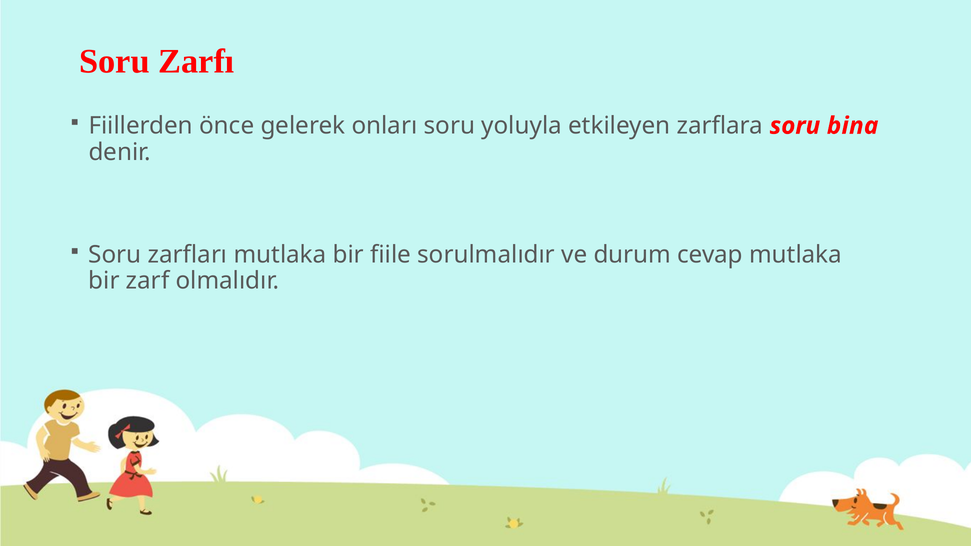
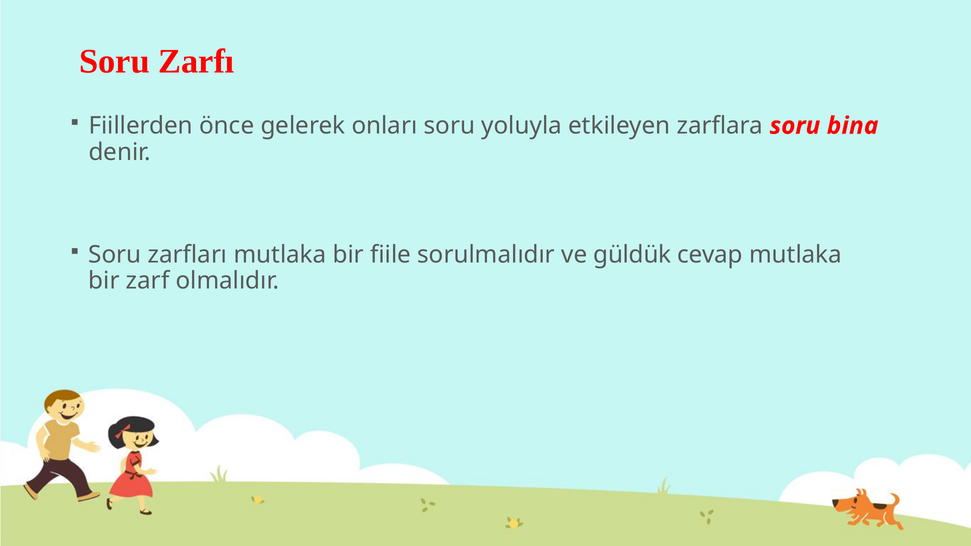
durum: durum -> güldük
